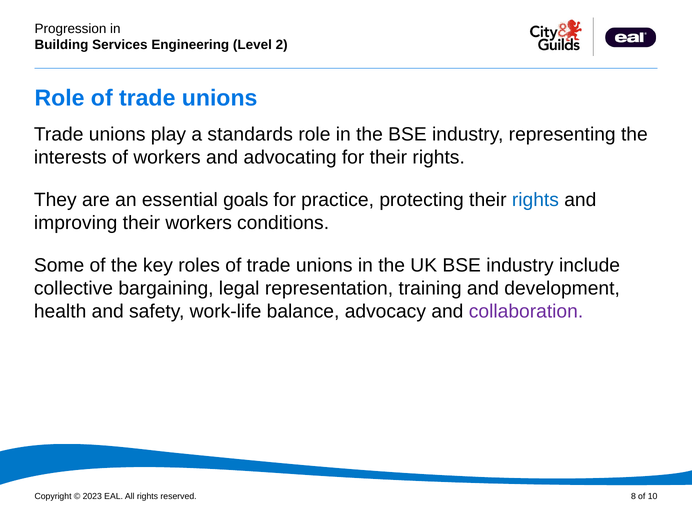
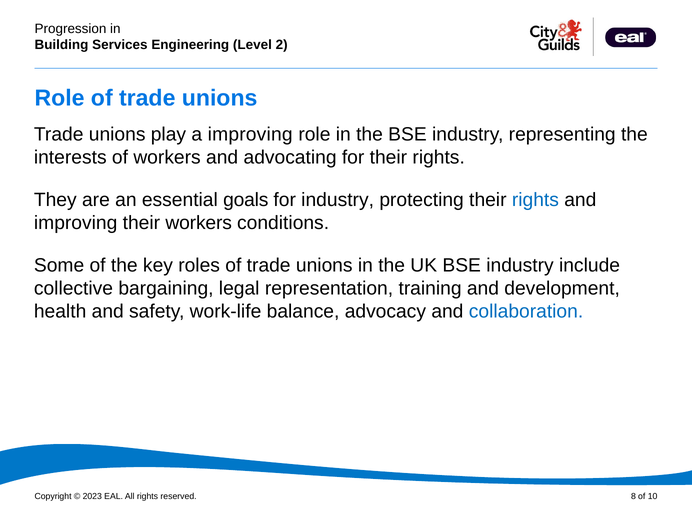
a standards: standards -> improving
for practice: practice -> industry
collaboration colour: purple -> blue
